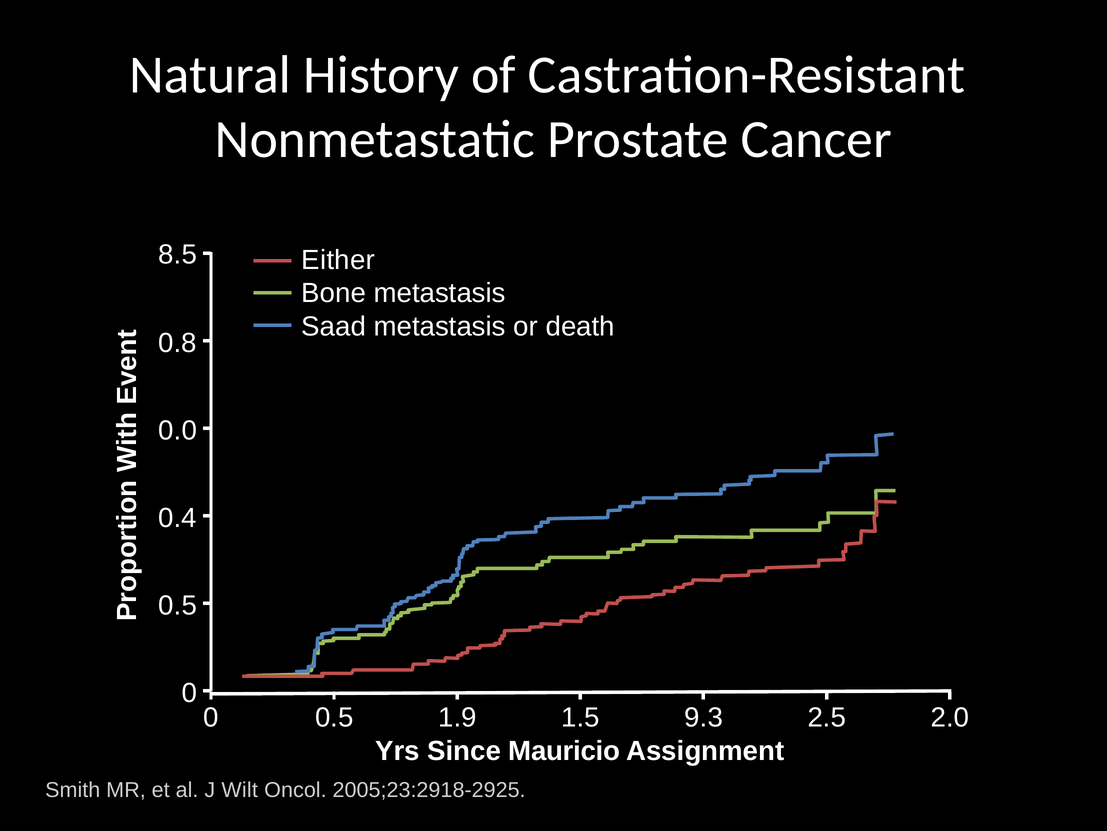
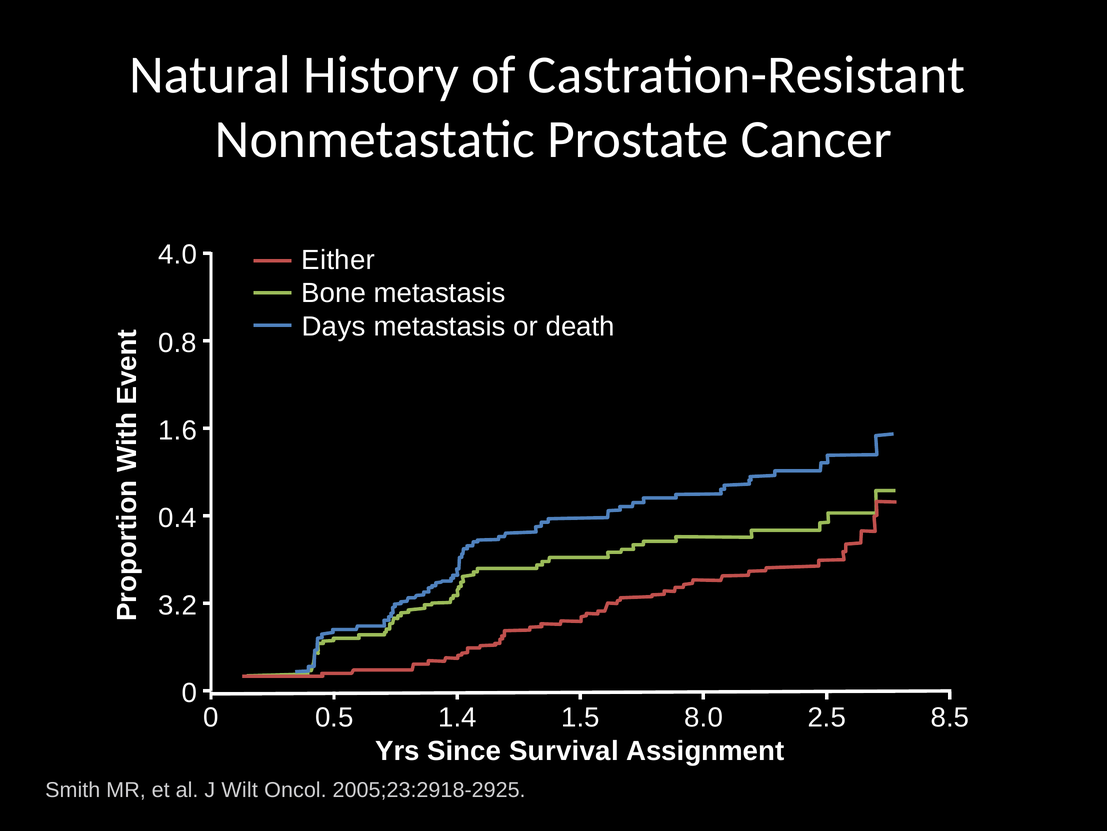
8.5: 8.5 -> 4.0
Saad: Saad -> Days
0.0: 0.0 -> 1.6
0.5 at (178, 605): 0.5 -> 3.2
1.9: 1.9 -> 1.4
9.3: 9.3 -> 8.0
2.0: 2.0 -> 8.5
Mauricio: Mauricio -> Survival
